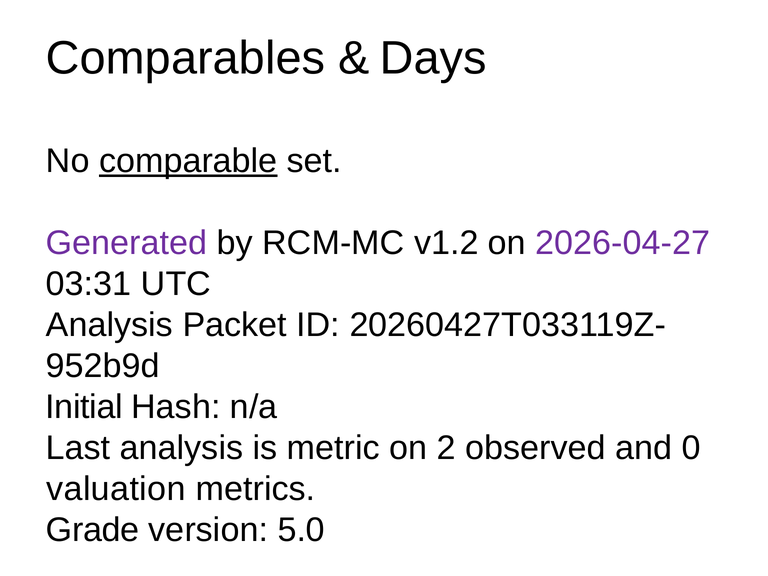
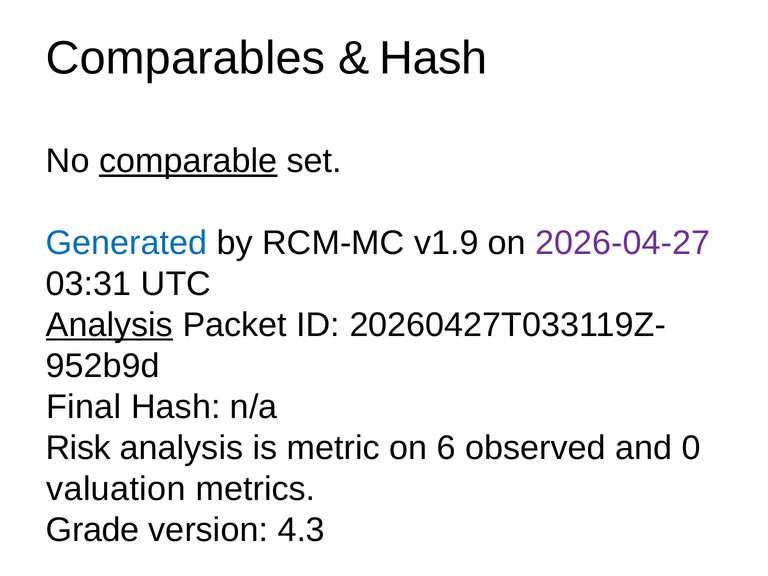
Days at (433, 58): Days -> Hash
Generated colour: purple -> blue
v1.2: v1.2 -> v1.9
Analysis at (109, 325) underline: none -> present
Initial: Initial -> Final
Last: Last -> Risk
2: 2 -> 6
5.0: 5.0 -> 4.3
